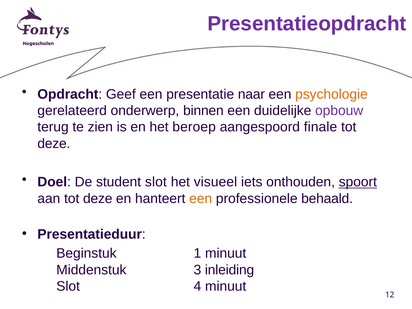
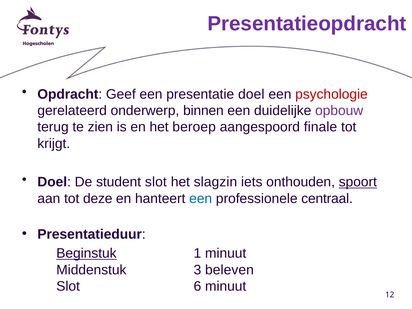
presentatie naar: naar -> doel
psychologie colour: orange -> red
deze at (54, 144): deze -> krijgt
visueel: visueel -> slagzin
een at (201, 198) colour: orange -> blue
behaald: behaald -> centraal
Beginstuk underline: none -> present
inleiding: inleiding -> beleven
4: 4 -> 6
